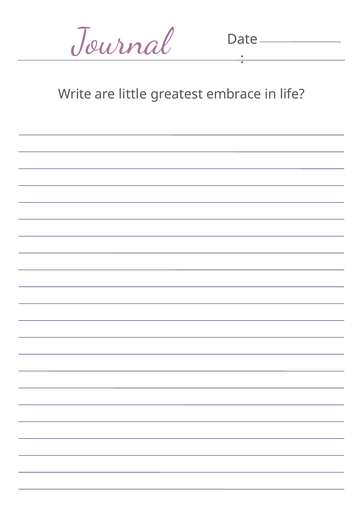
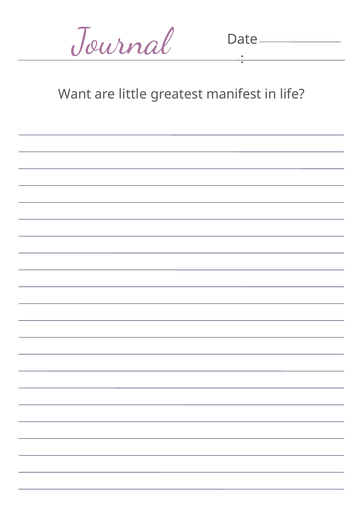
Write: Write -> Want
embrace: embrace -> manifest
